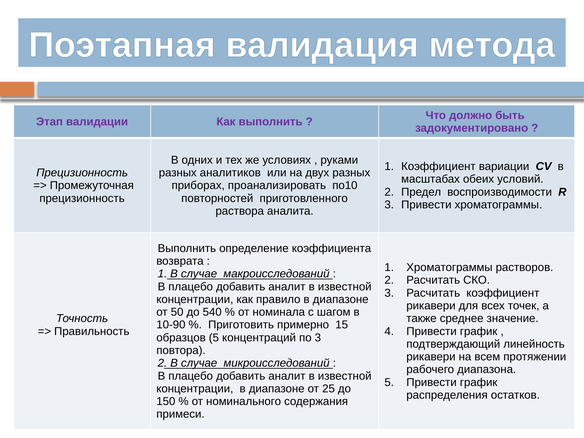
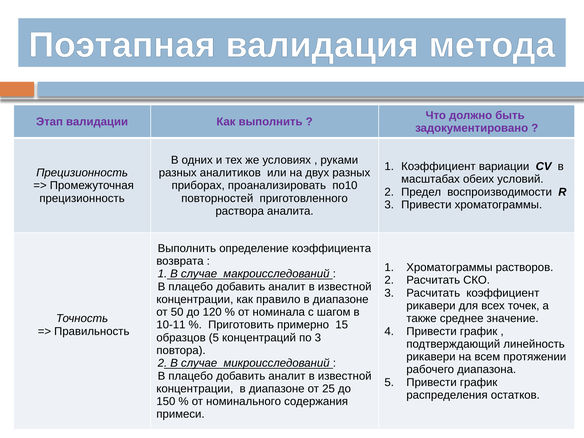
540: 540 -> 120
10-90: 10-90 -> 10-11
